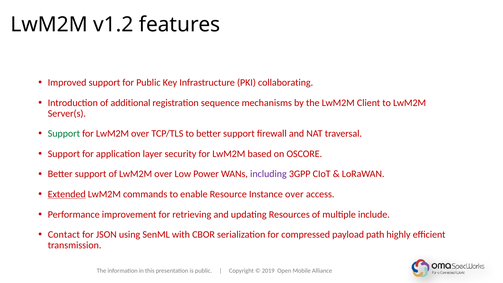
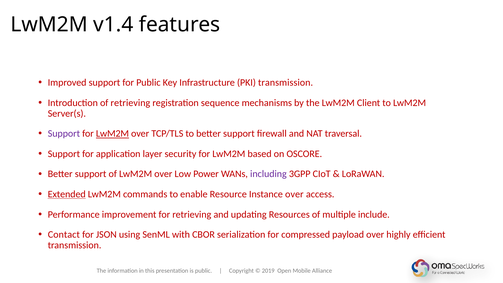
v1.2: v1.2 -> v1.4
PKI collaborating: collaborating -> transmission
of additional: additional -> retrieving
Support at (64, 134) colour: green -> purple
LwM2M at (112, 134) underline: none -> present
payload path: path -> over
